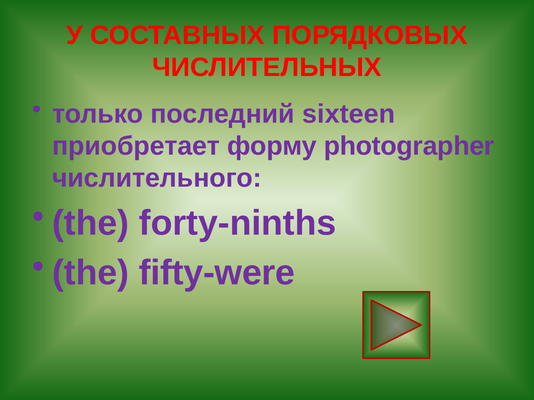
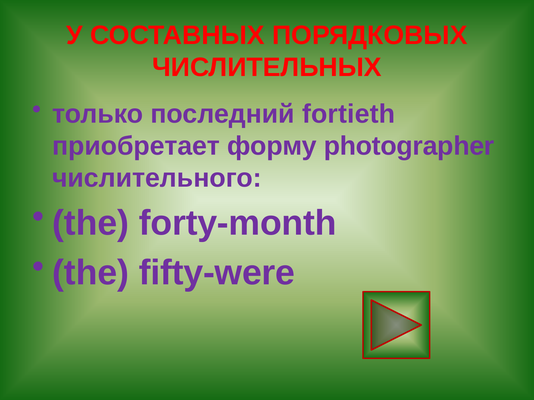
sixteen: sixteen -> fortieth
forty-ninths: forty-ninths -> forty-month
